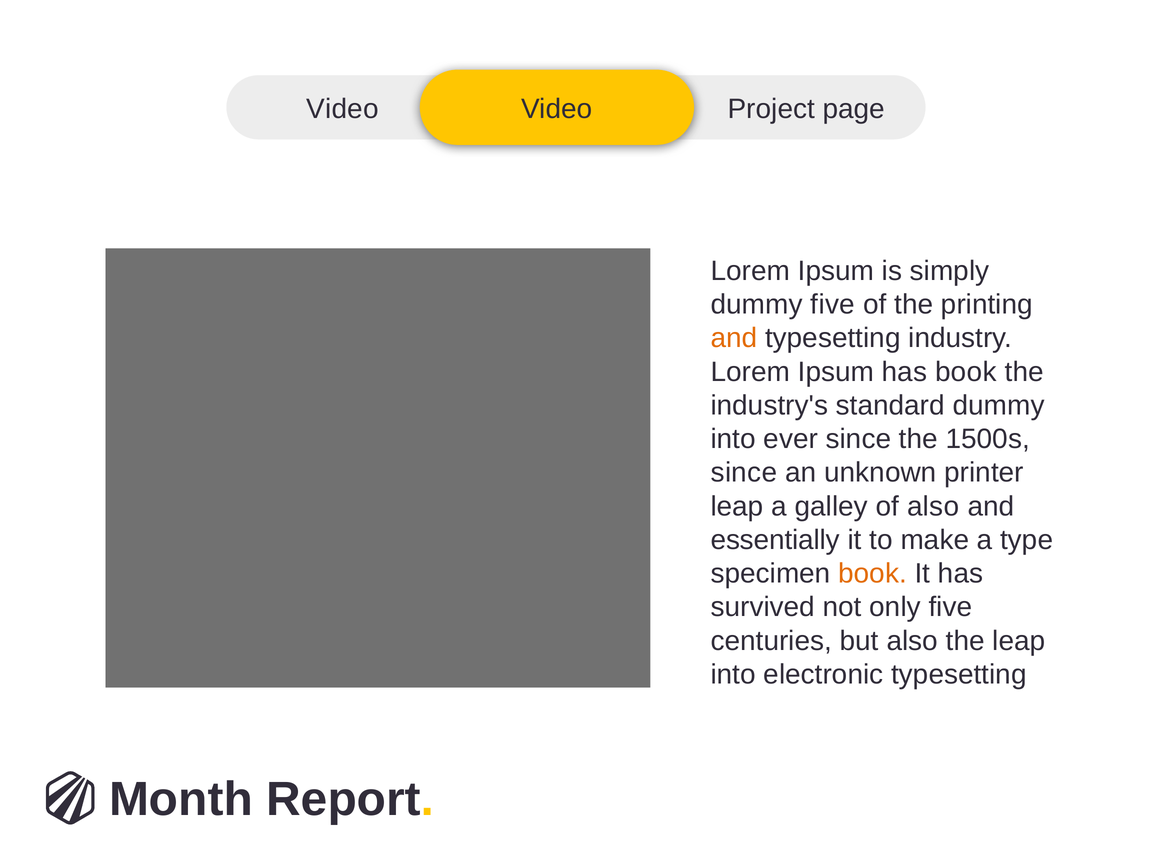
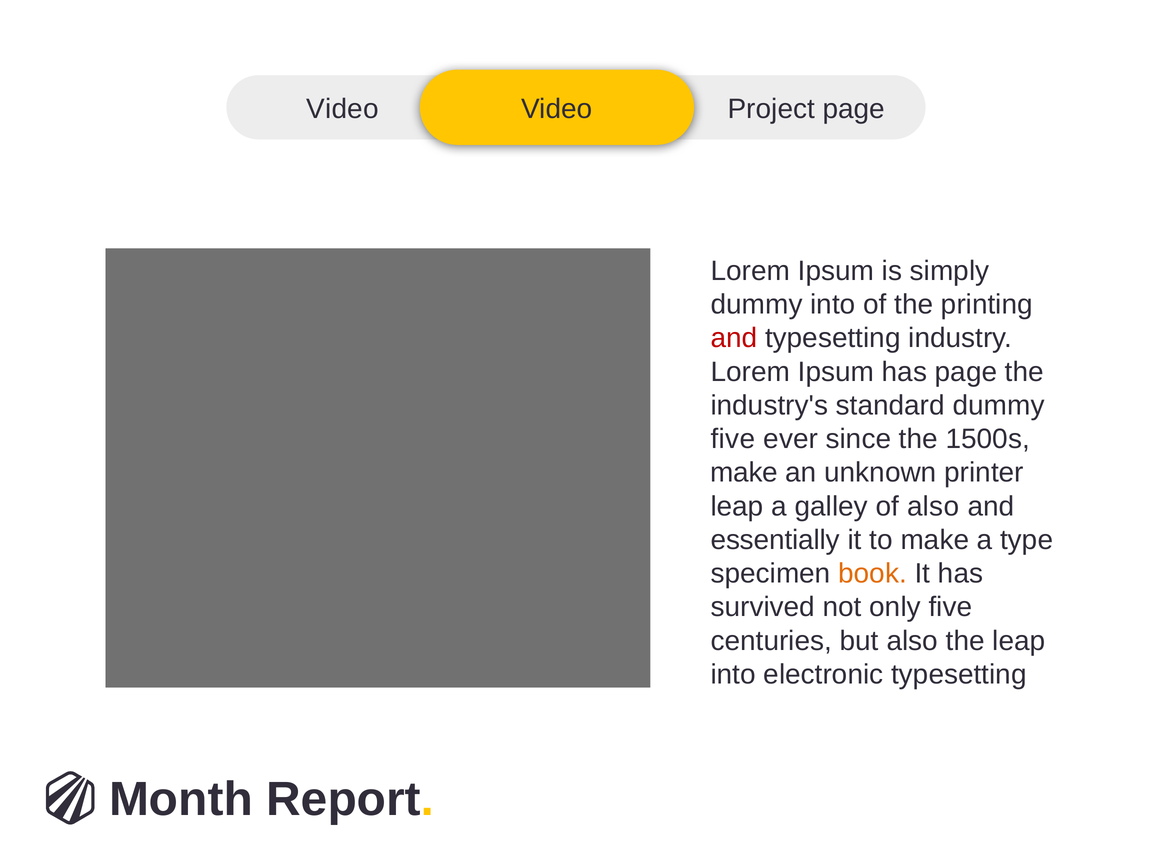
dummy five: five -> into
and at (734, 338) colour: orange -> red
has book: book -> page
into at (733, 439): into -> five
since at (744, 473): since -> make
